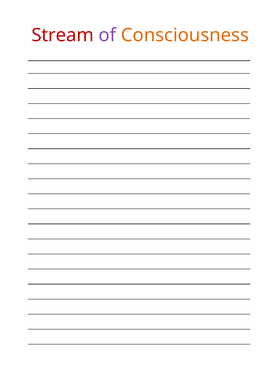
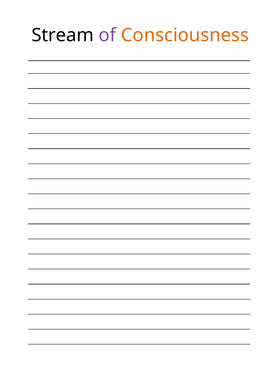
Stream colour: red -> black
